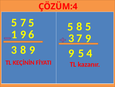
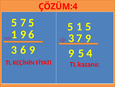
5 8: 8 -> 1
3 8: 8 -> 6
